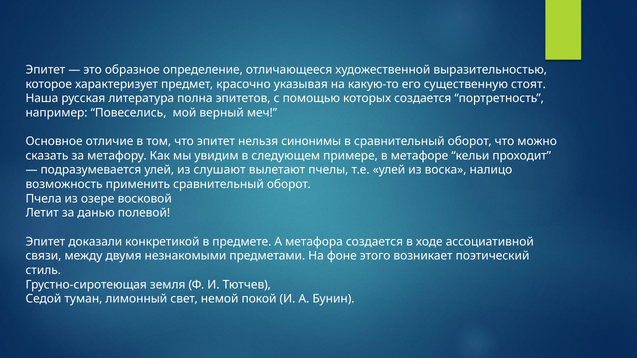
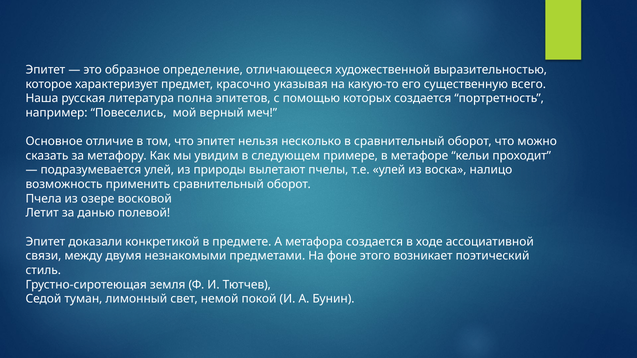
стоят: стоят -> всего
синонимы: синонимы -> несколько
слушают: слушают -> природы
